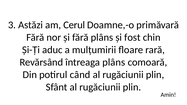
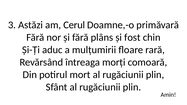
întreaga plâns: plâns -> morți
când: când -> mort
